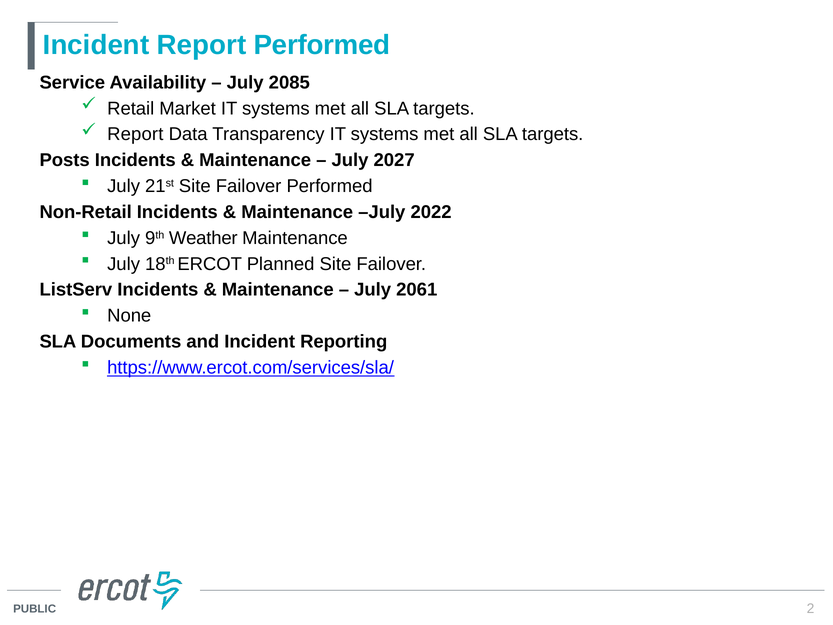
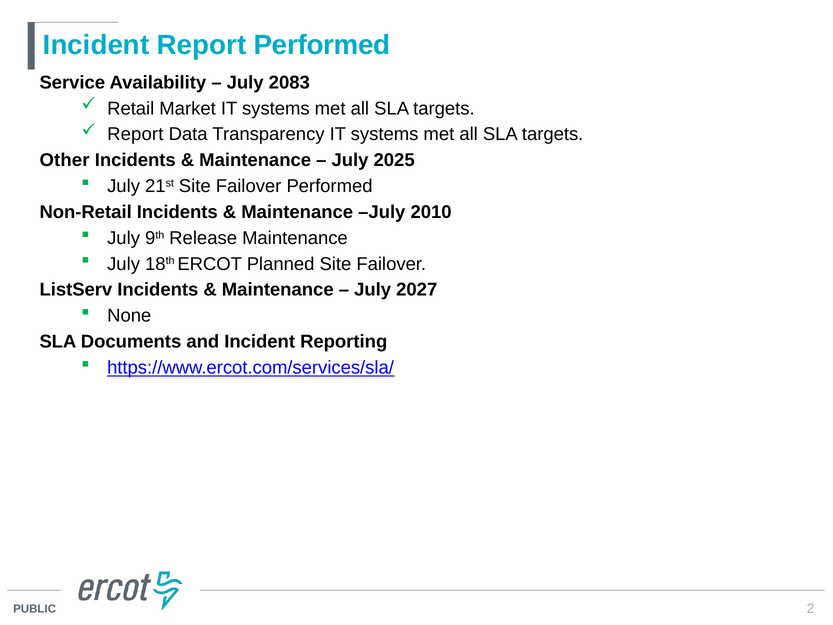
2085: 2085 -> 2083
Posts: Posts -> Other
2027: 2027 -> 2025
2022: 2022 -> 2010
Weather: Weather -> Release
2061: 2061 -> 2027
